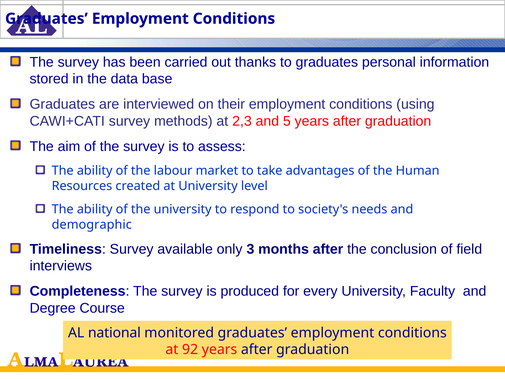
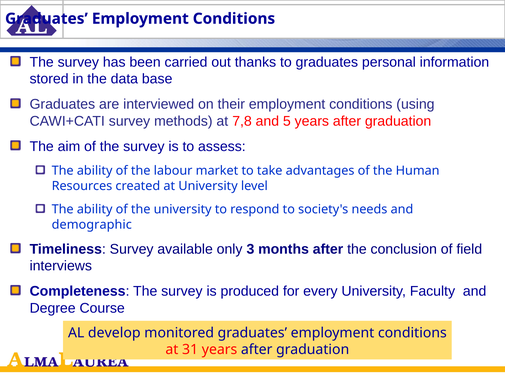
2,3: 2,3 -> 7,8
national: national -> develop
92: 92 -> 31
